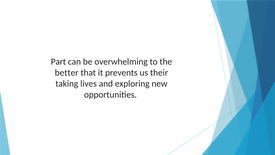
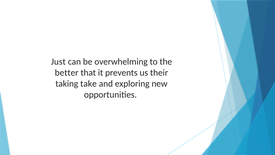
Part: Part -> Just
lives: lives -> take
